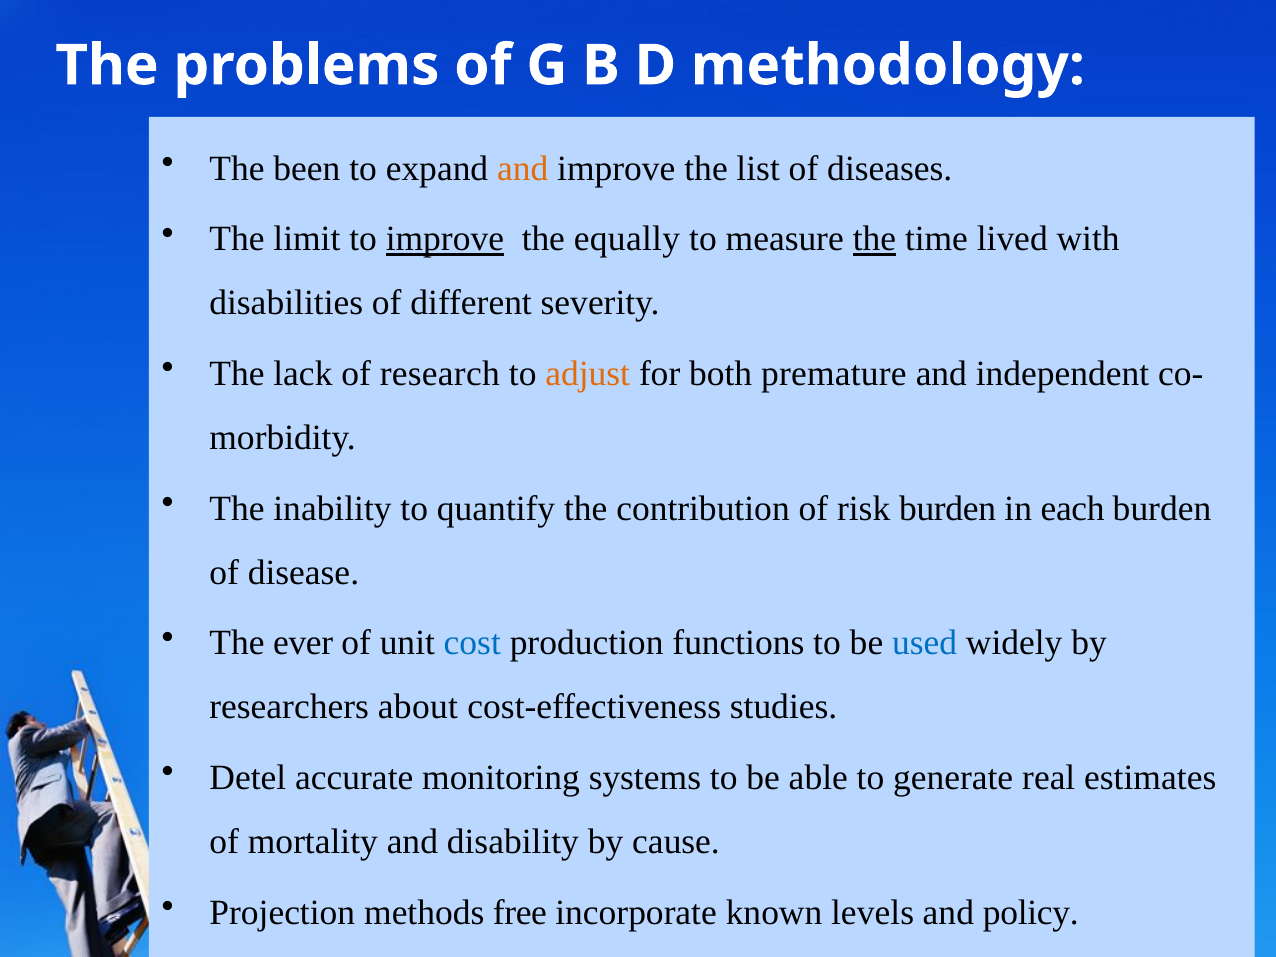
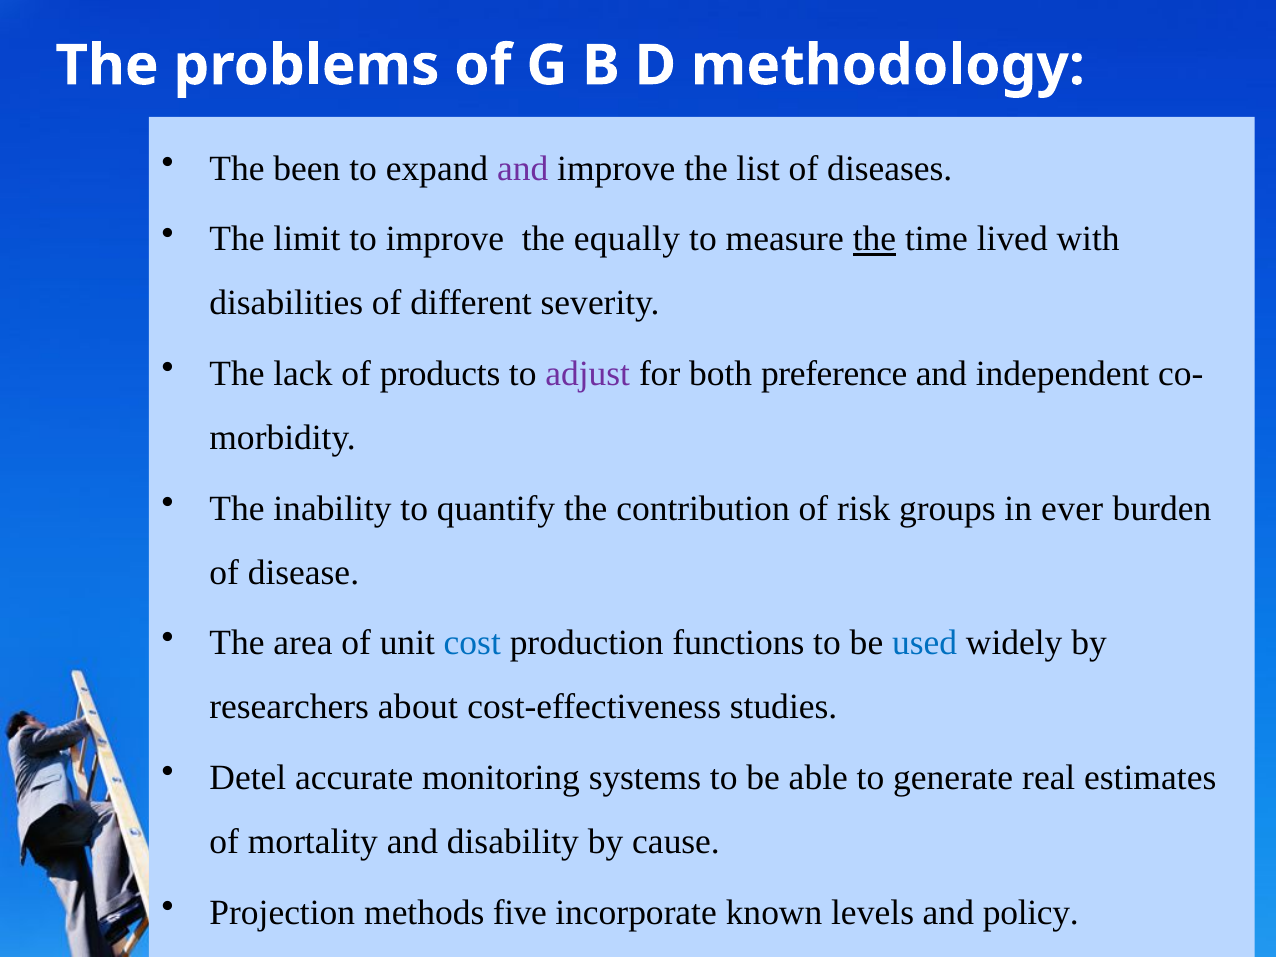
and at (523, 168) colour: orange -> purple
improve at (445, 239) underline: present -> none
research: research -> products
adjust colour: orange -> purple
premature: premature -> preference
risk burden: burden -> groups
each: each -> ever
ever: ever -> area
free: free -> five
